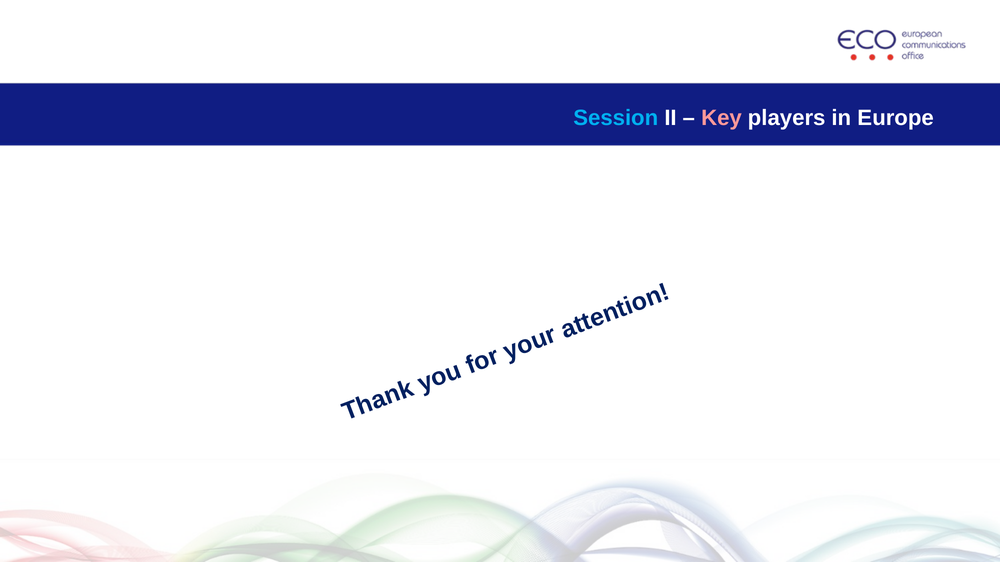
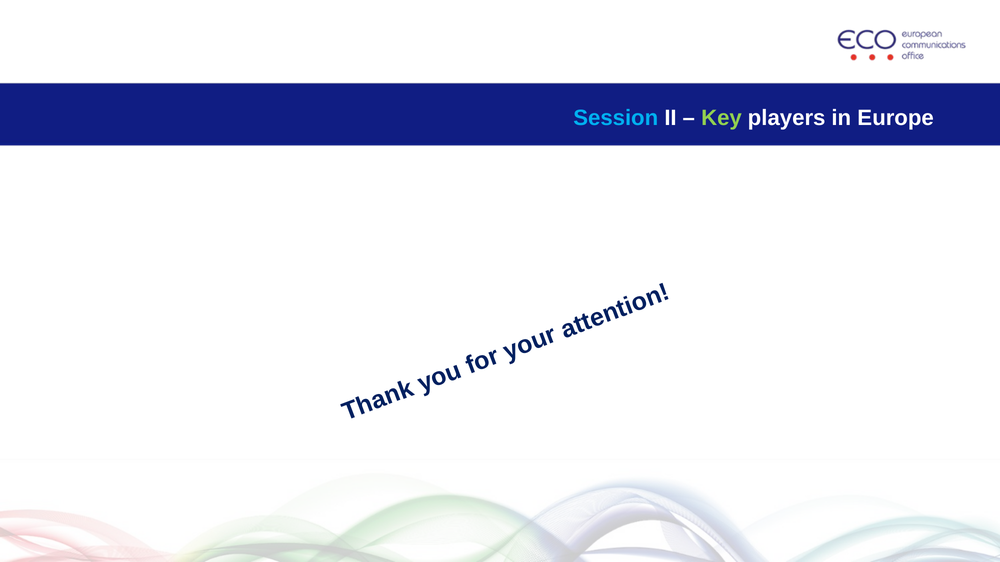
Key colour: pink -> light green
